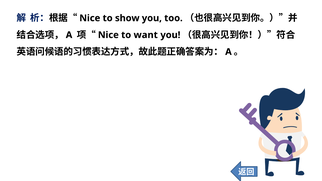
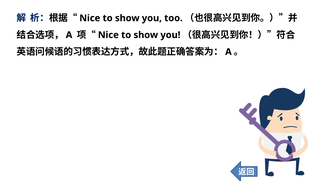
want at (146, 35): want -> show
